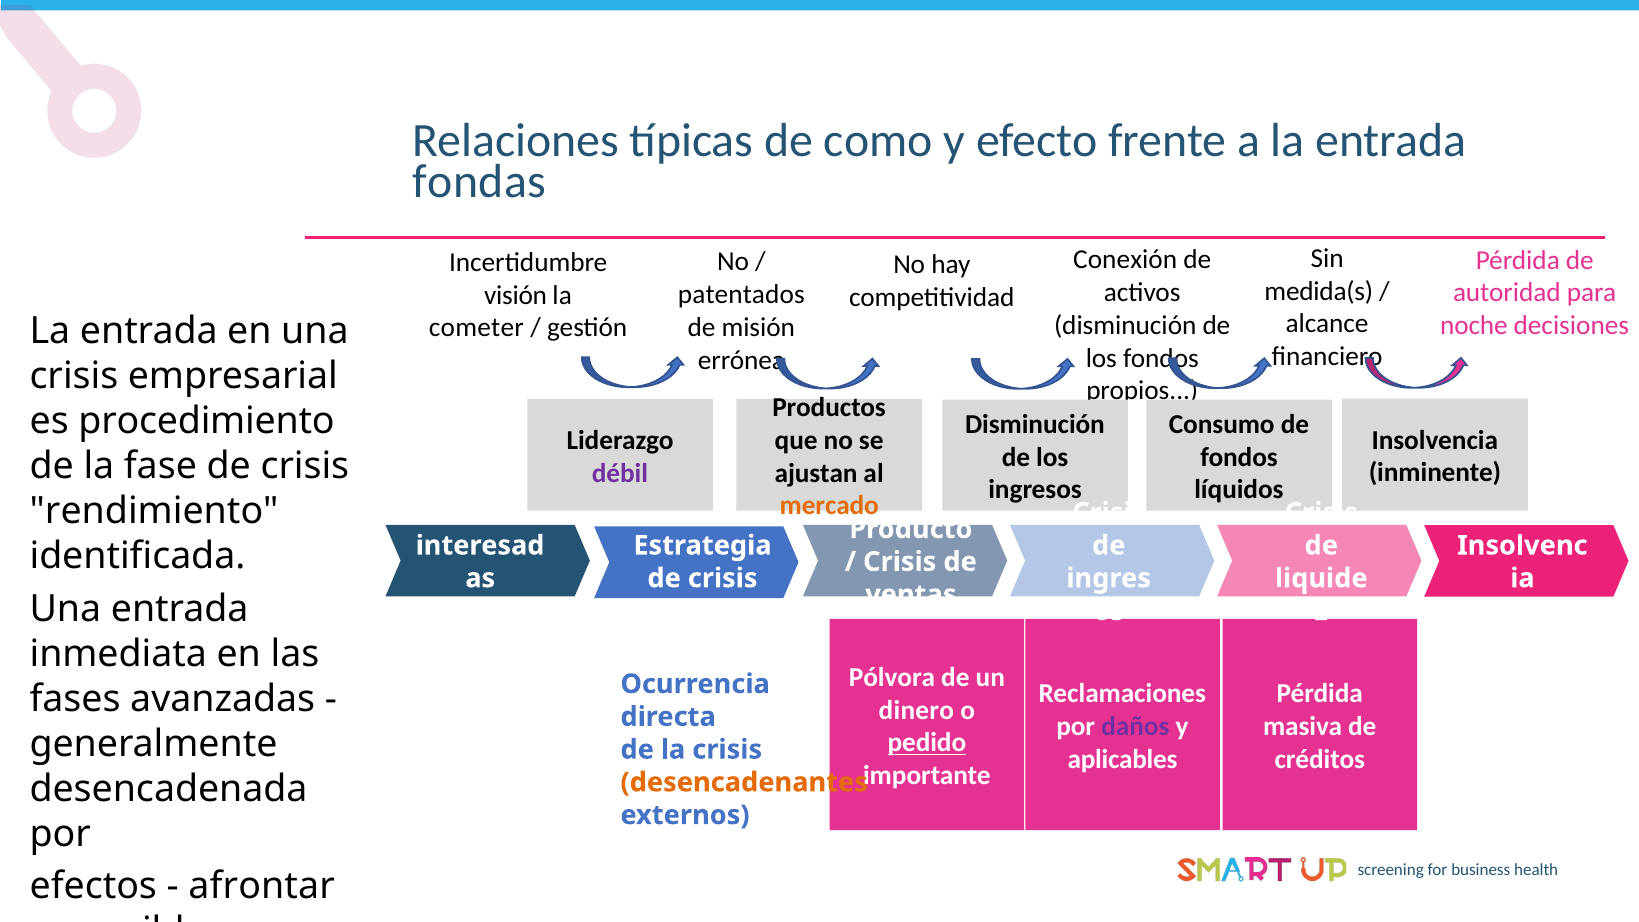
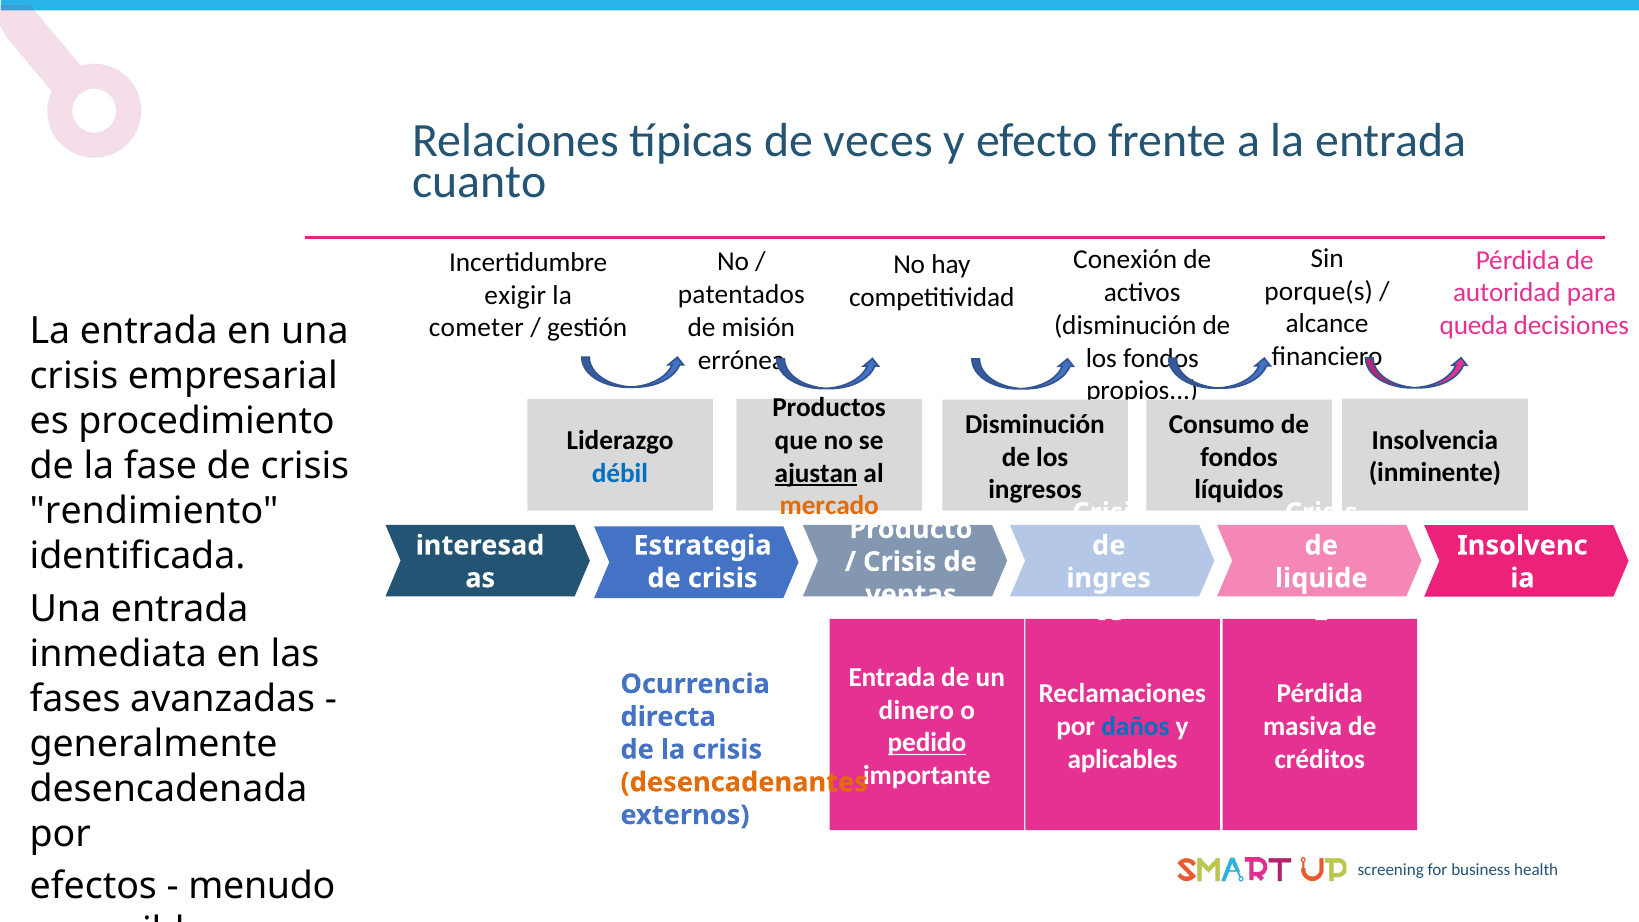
como: como -> veces
fondas: fondas -> cuanto
medida(s: medida(s -> porque(s
visión: visión -> exigir
noche: noche -> queda
débil colour: purple -> blue
ajustan underline: none -> present
Pólvora at (892, 677): Pólvora -> Entrada
daños colour: purple -> blue
afrontar: afrontar -> menudo
